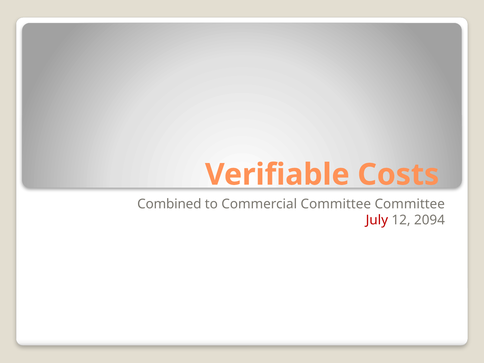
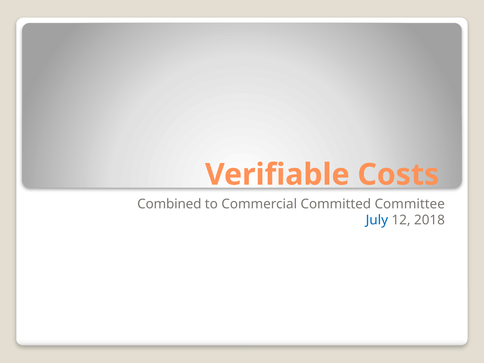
Commercial Committee: Committee -> Committed
July colour: red -> blue
2094: 2094 -> 2018
